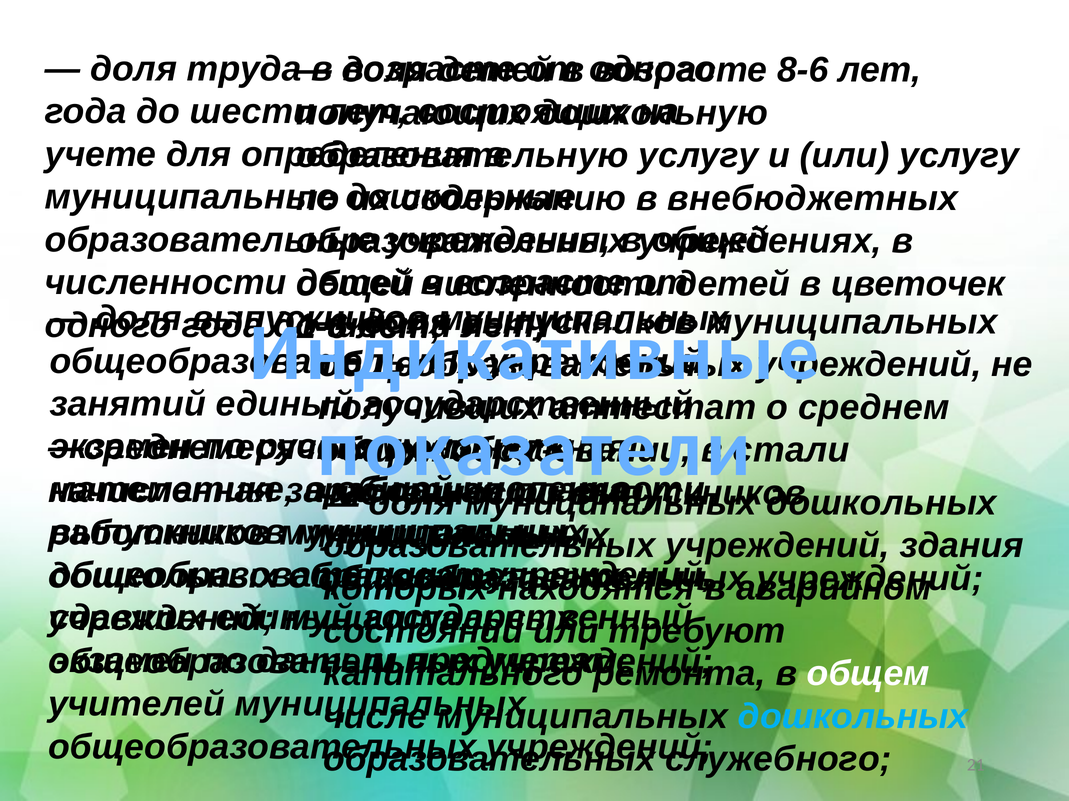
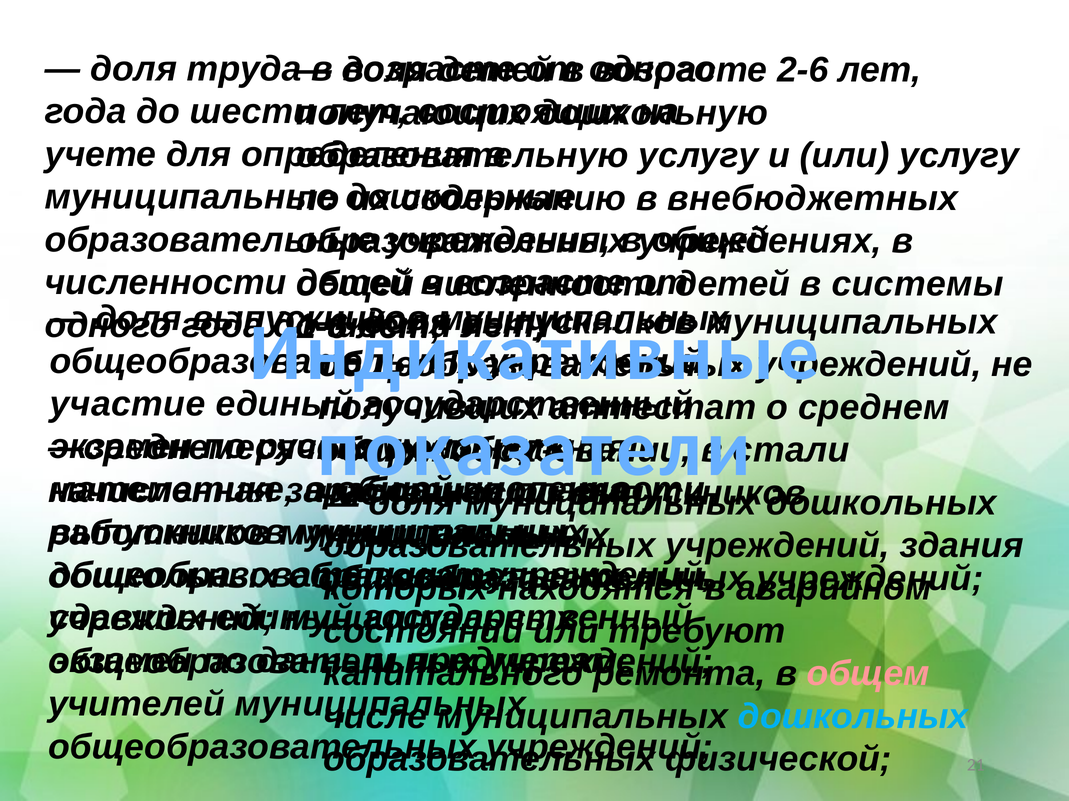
8-6: 8-6 -> 2-6
цветочек: цветочек -> системы
занятий: занятий -> участие
общем at (868, 674) colour: white -> pink
служебного: служебного -> физической
